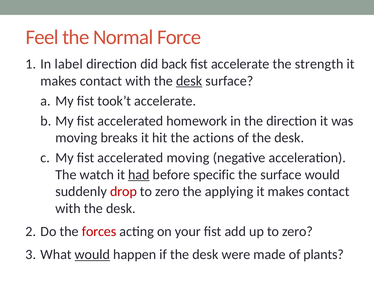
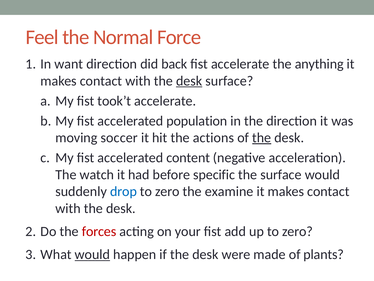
label: label -> want
strength: strength -> anything
homework: homework -> population
breaks: breaks -> soccer
the at (262, 138) underline: none -> present
accelerated moving: moving -> content
had underline: present -> none
drop colour: red -> blue
applying: applying -> examine
